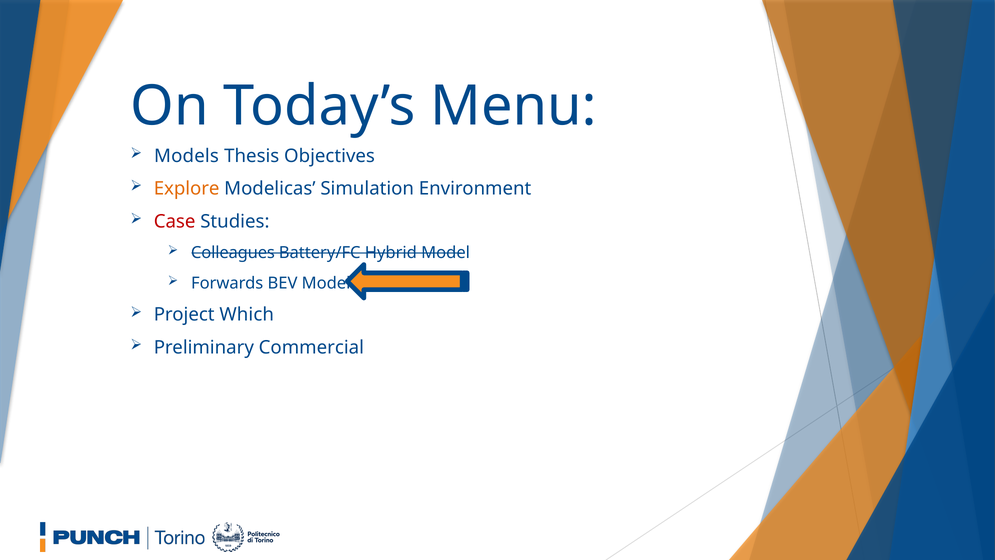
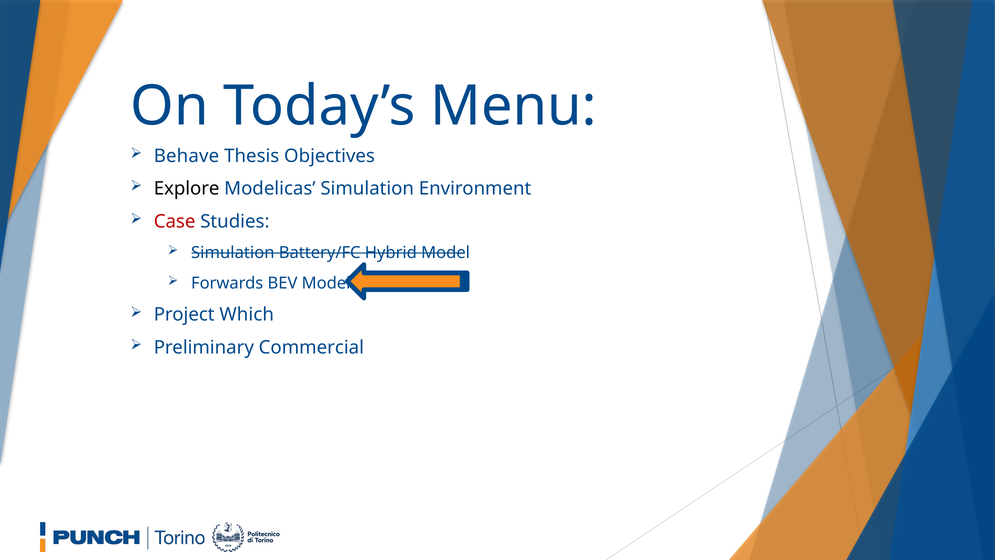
Models: Models -> Behave
Explore colour: orange -> black
Colleagues at (233, 253): Colleagues -> Simulation
